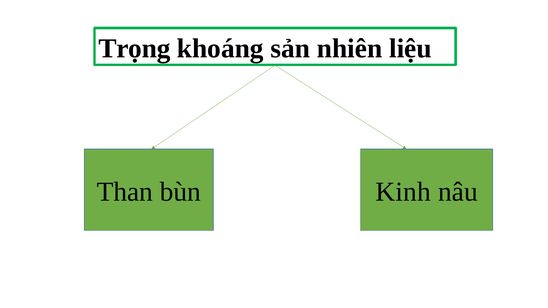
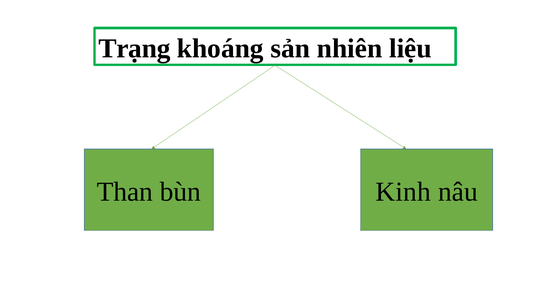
Trọng: Trọng -> Trạng
